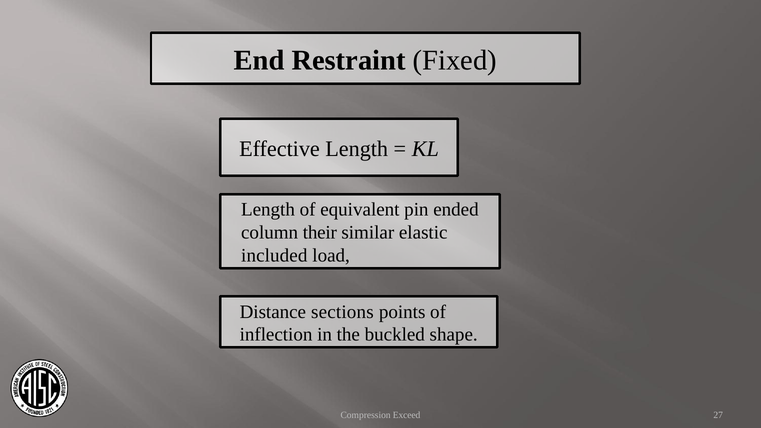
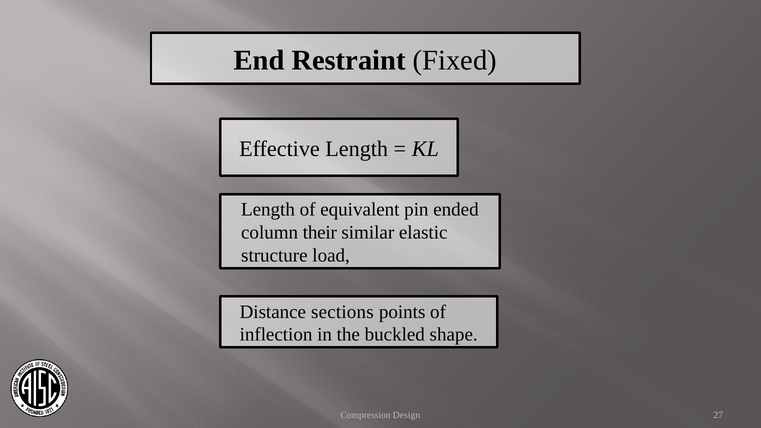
included: included -> structure
Exceed: Exceed -> Design
